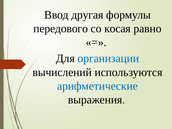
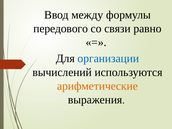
другая: другая -> между
косая: косая -> связи
арифметические colour: blue -> orange
